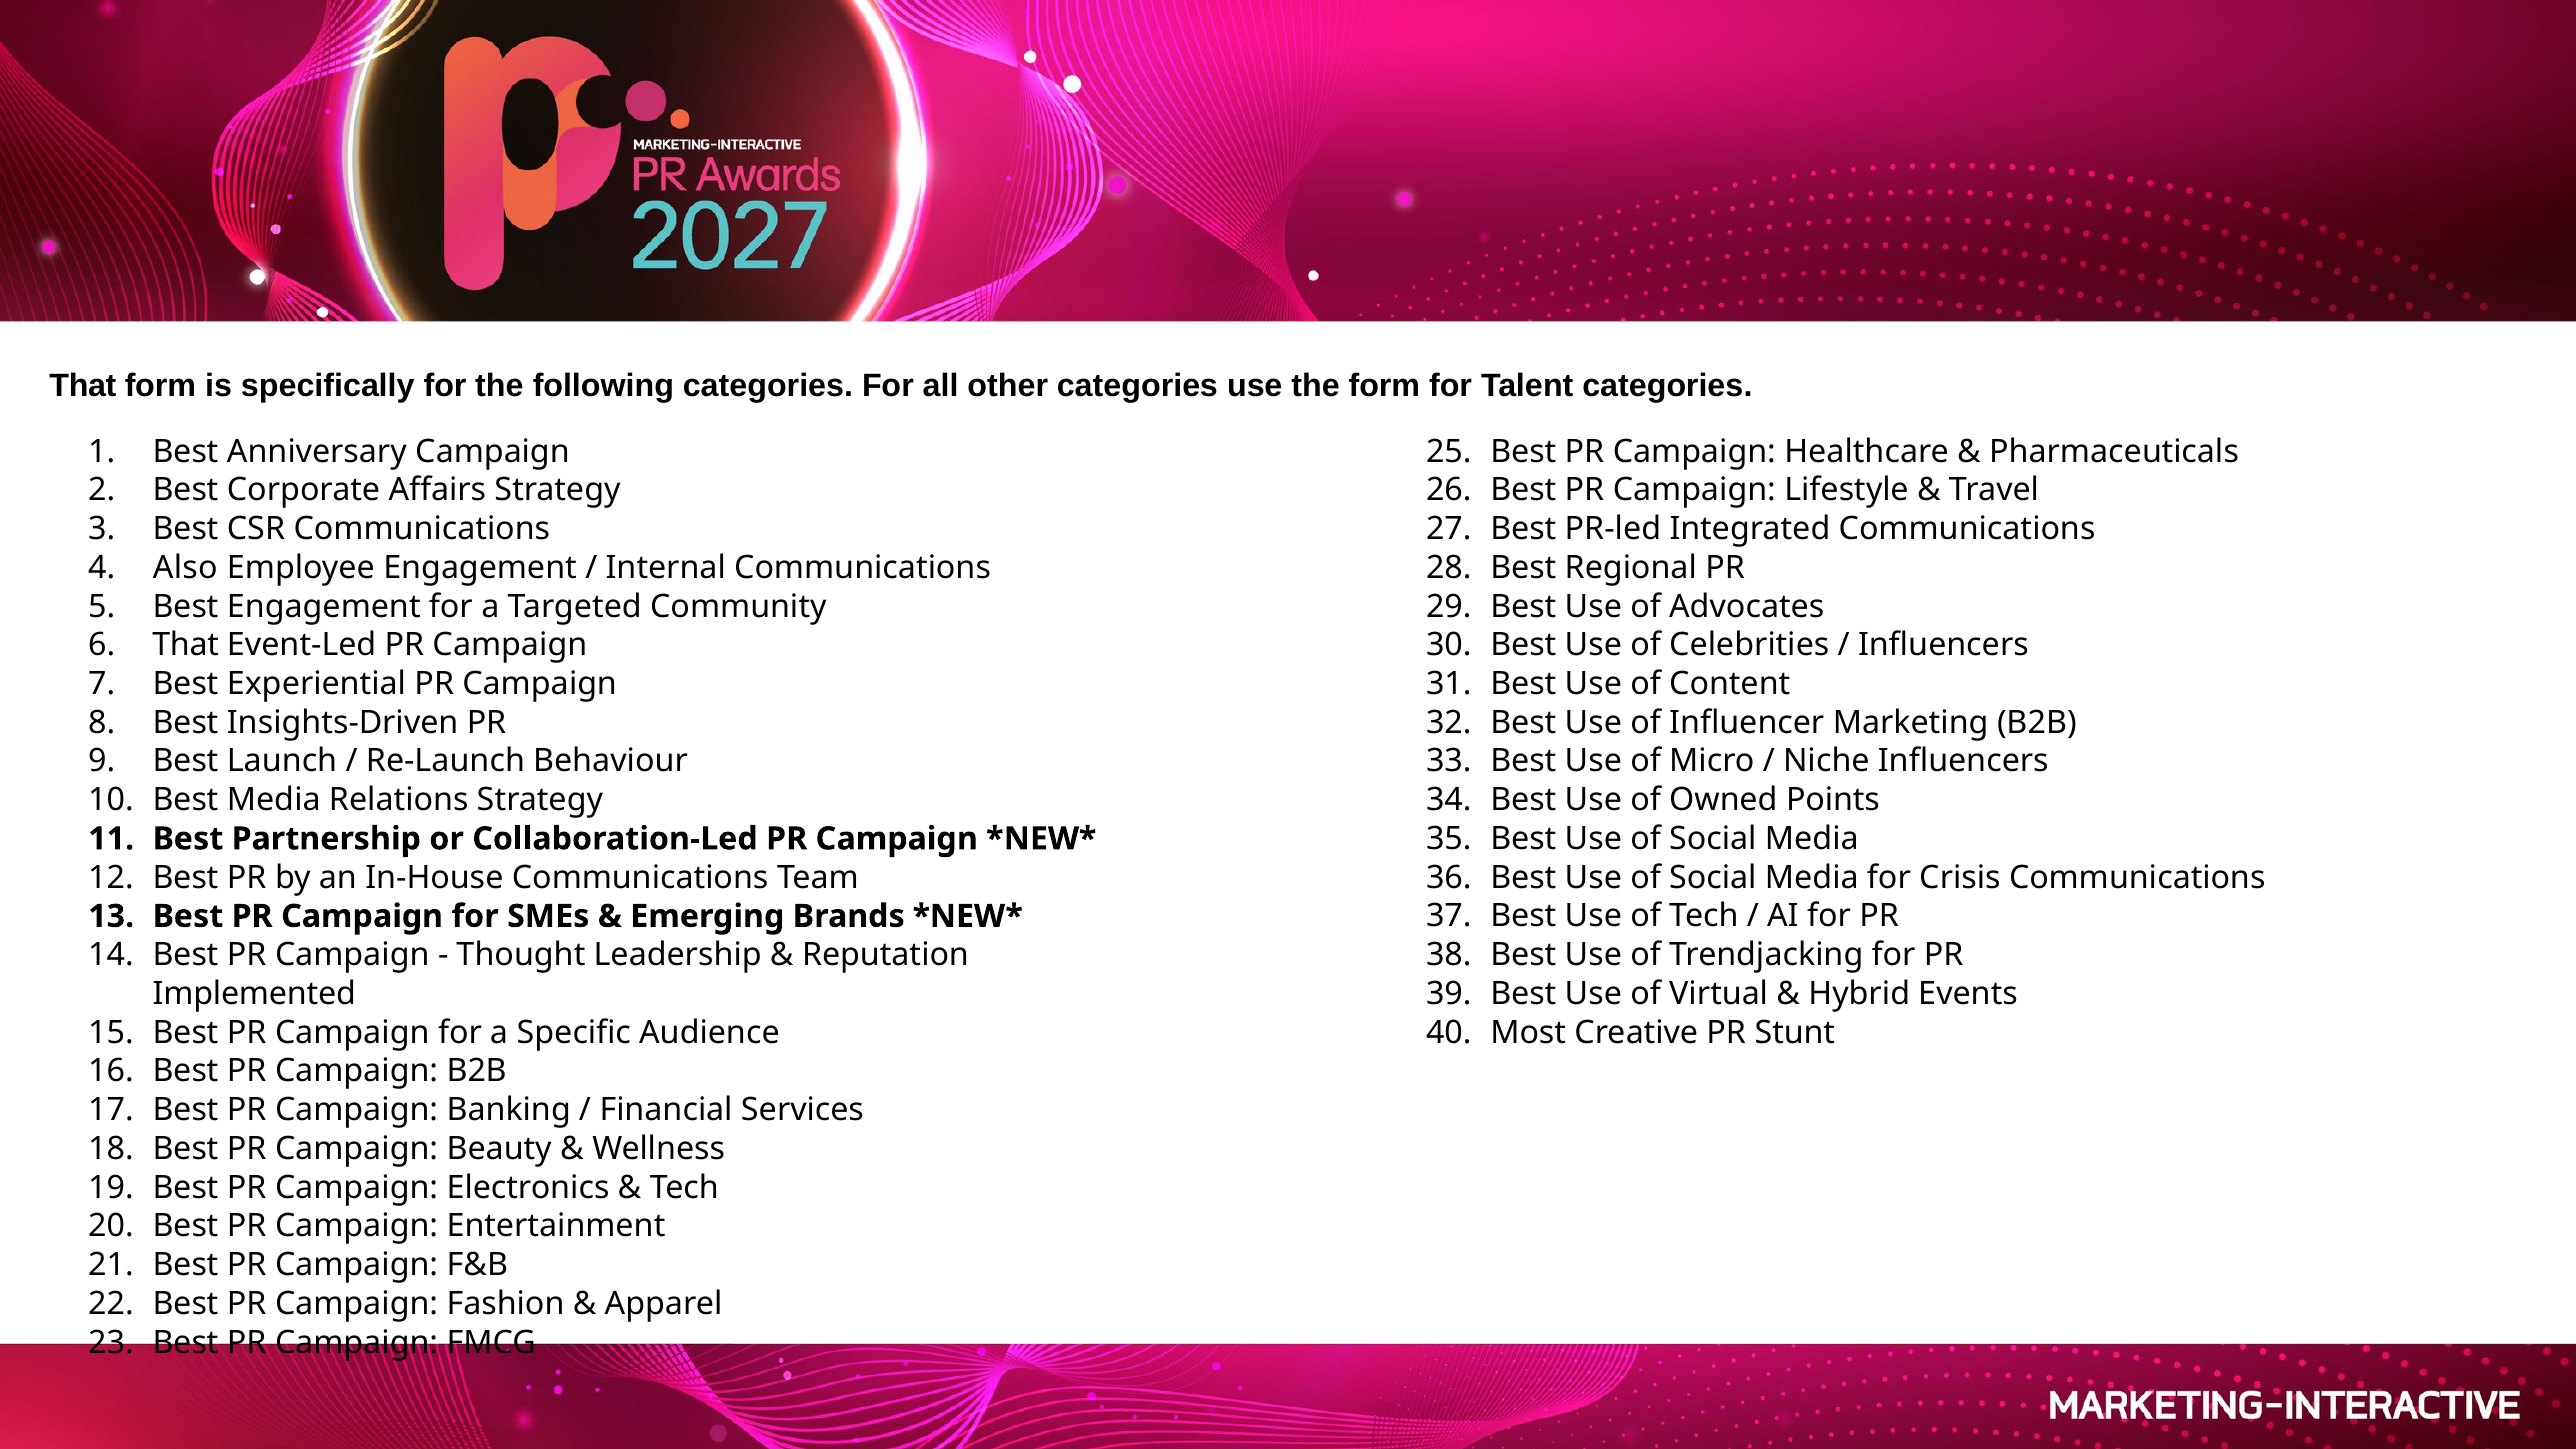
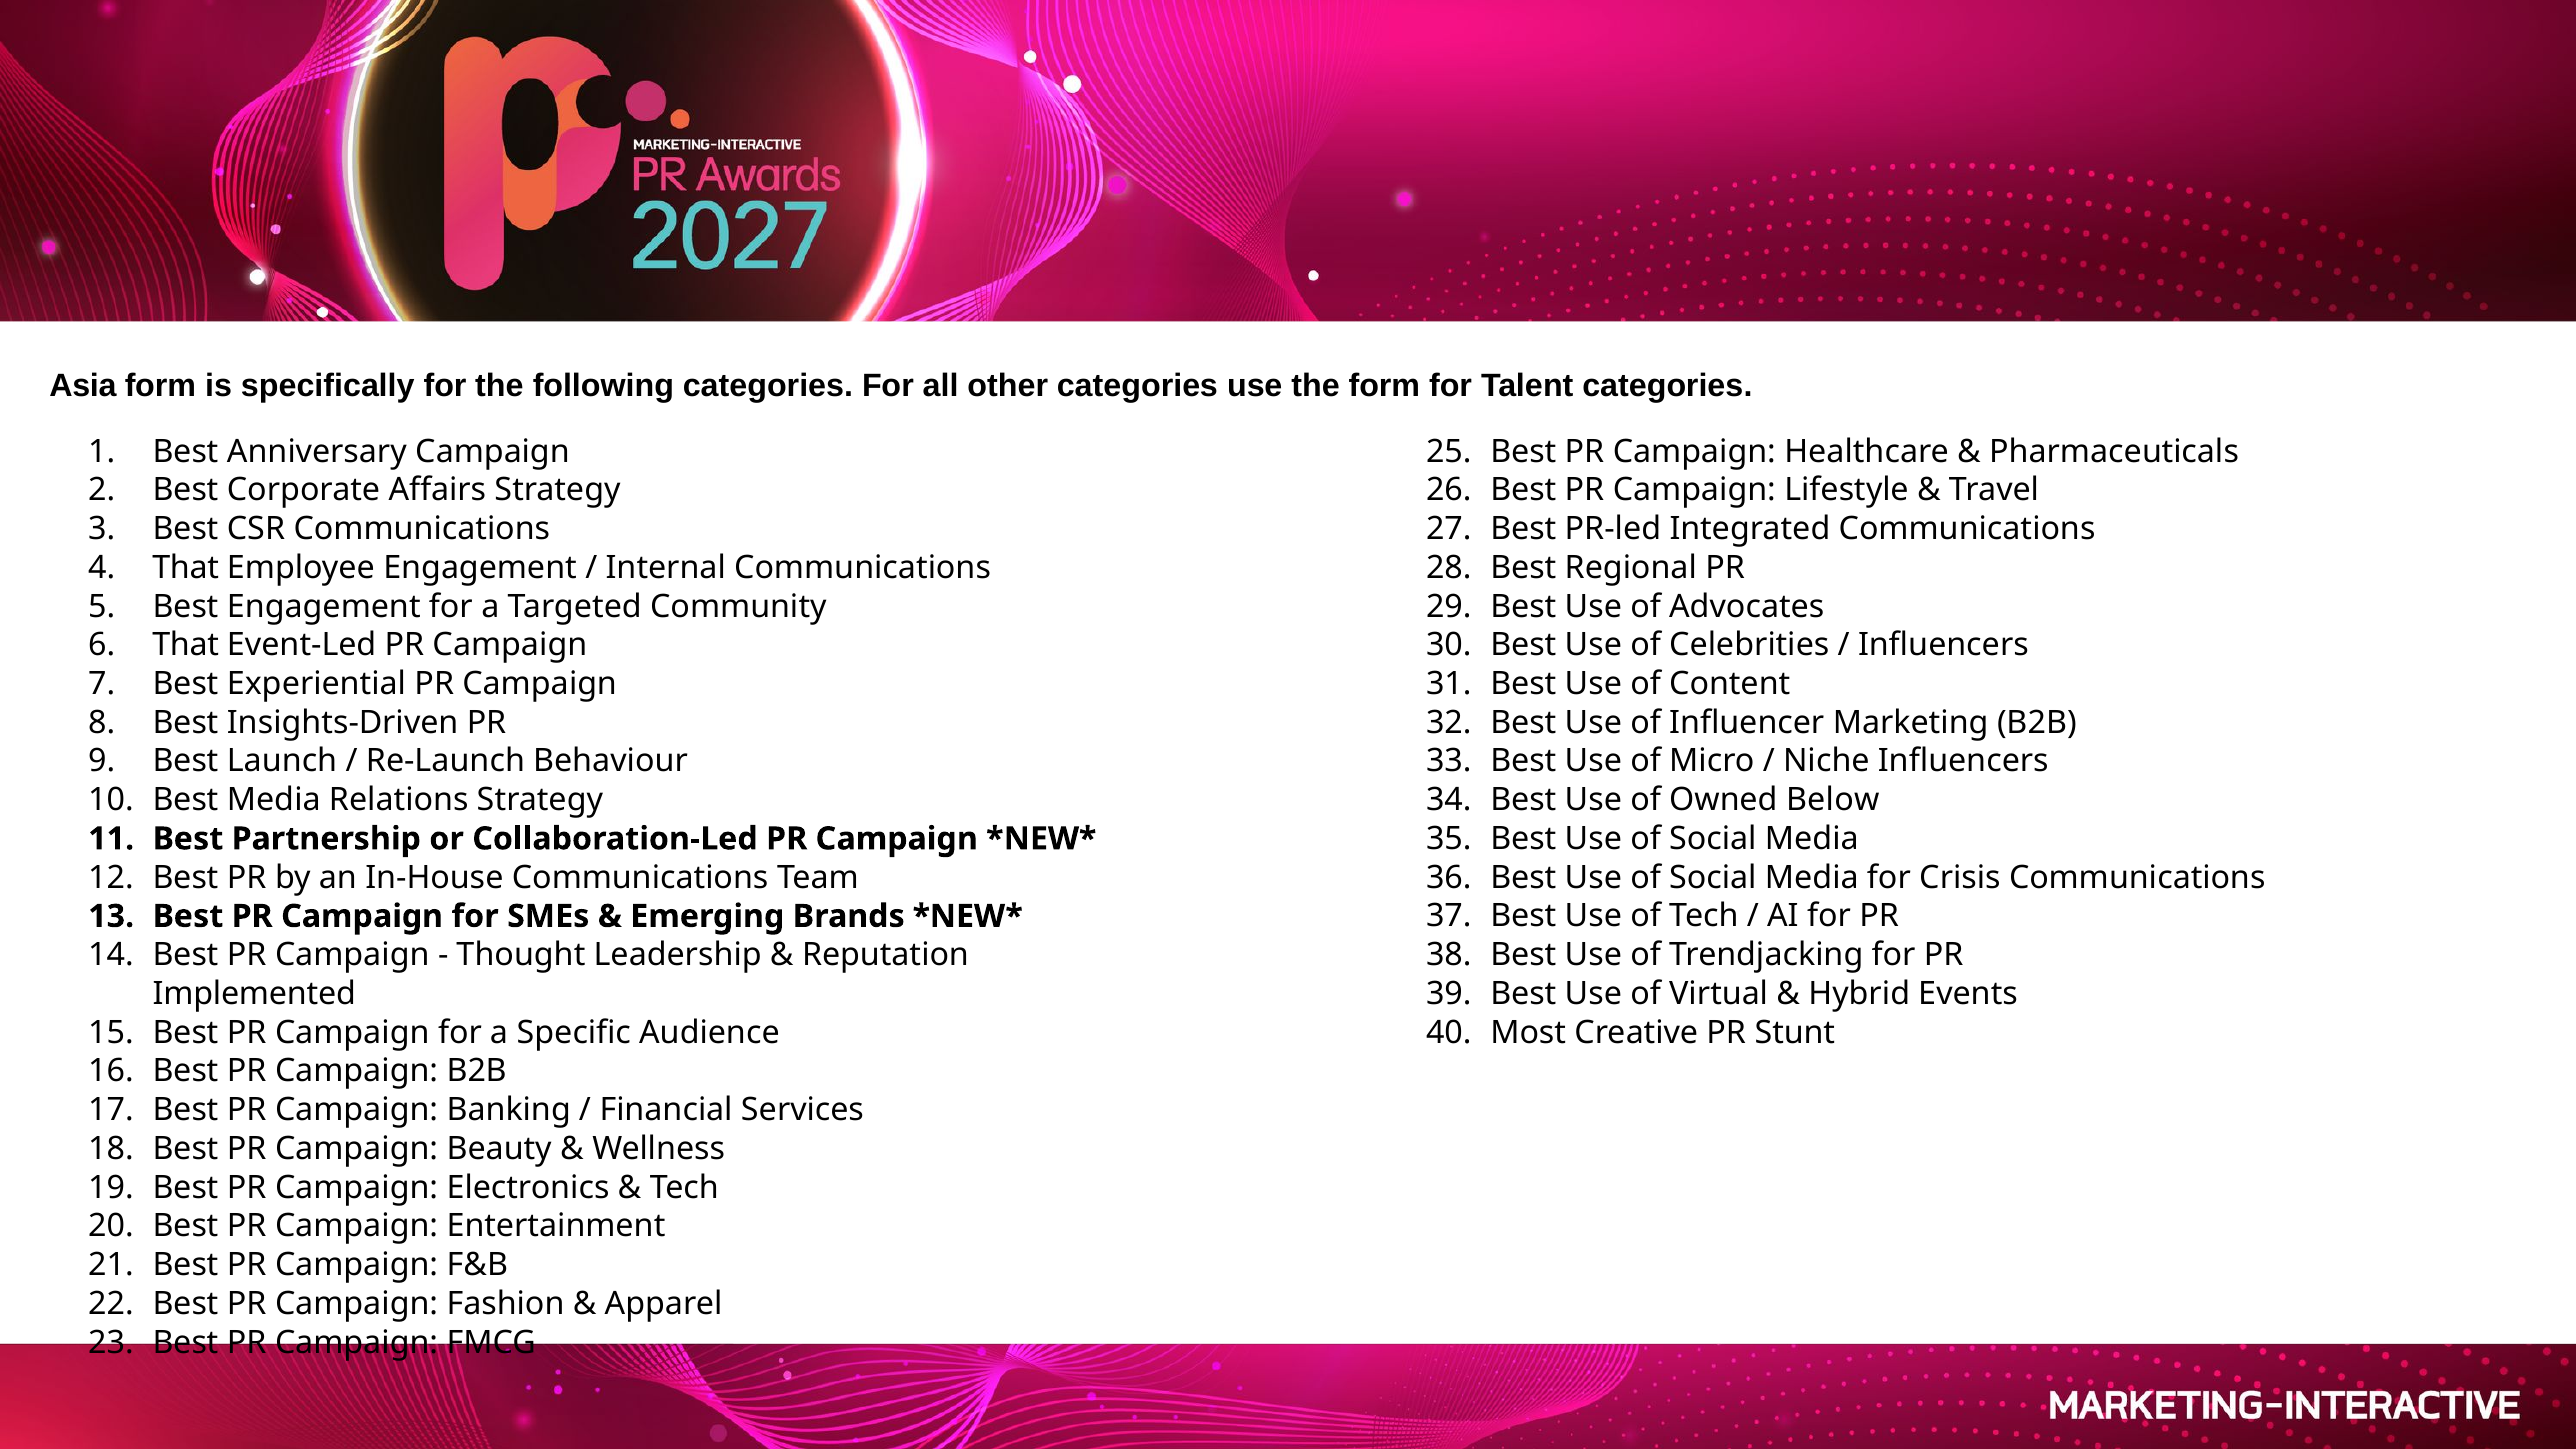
That at (83, 386): That -> Asia
Also at (185, 568): Also -> That
Points: Points -> Below
